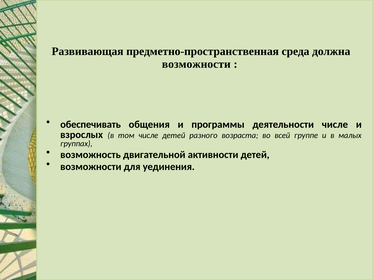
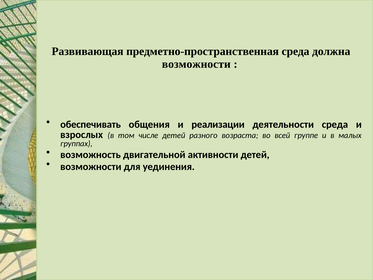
программы: программы -> реализации
деятельности числе: числе -> среда
